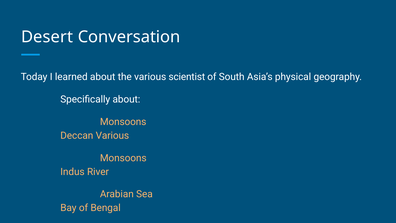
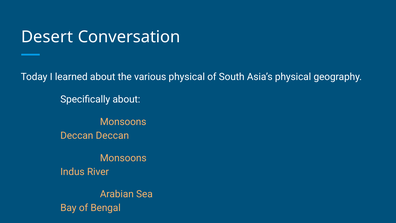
various scientist: scientist -> physical
Deccan Various: Various -> Deccan
